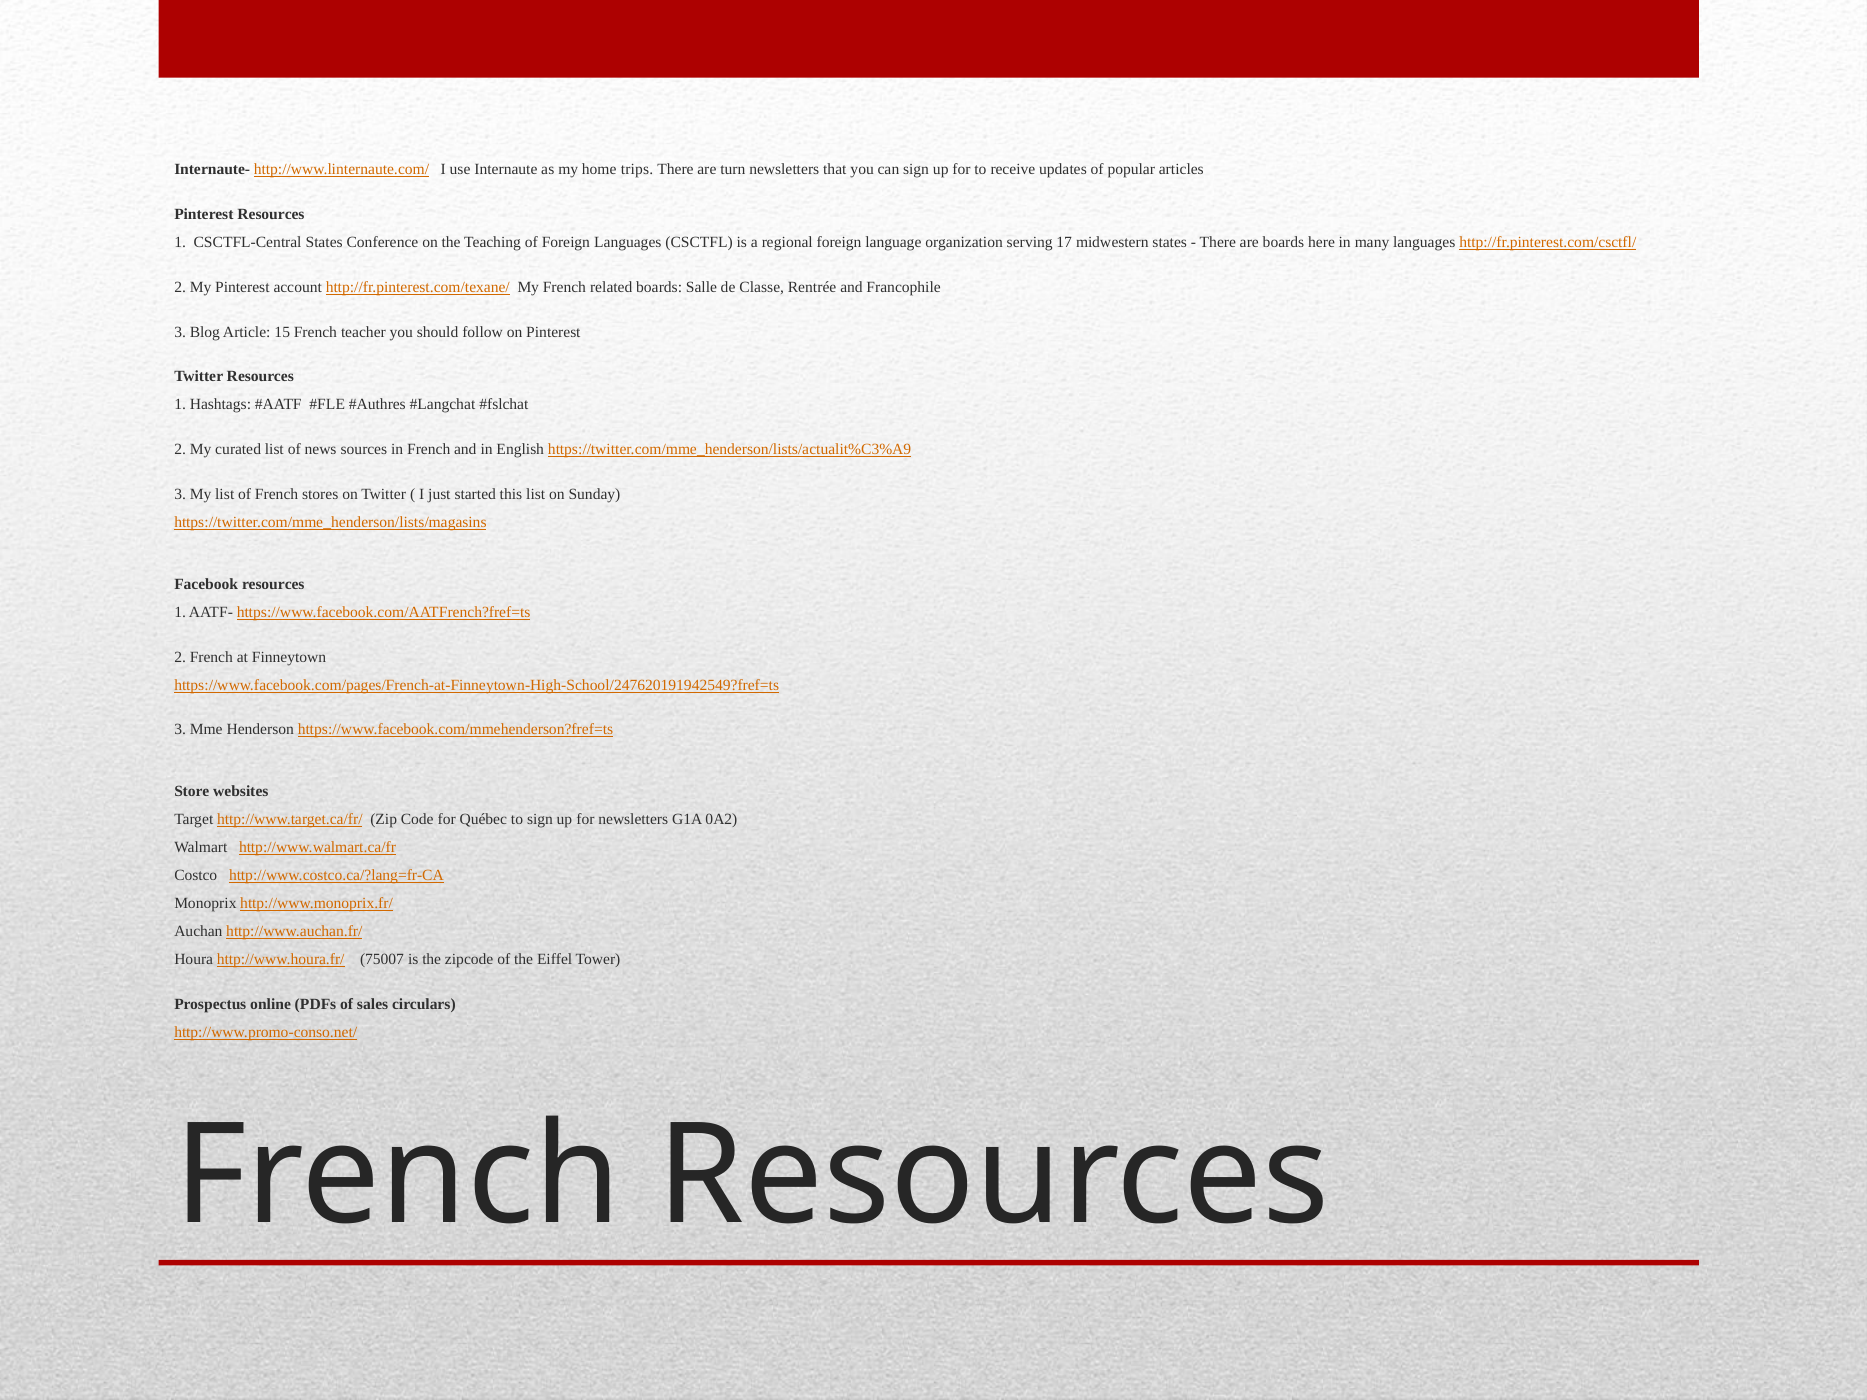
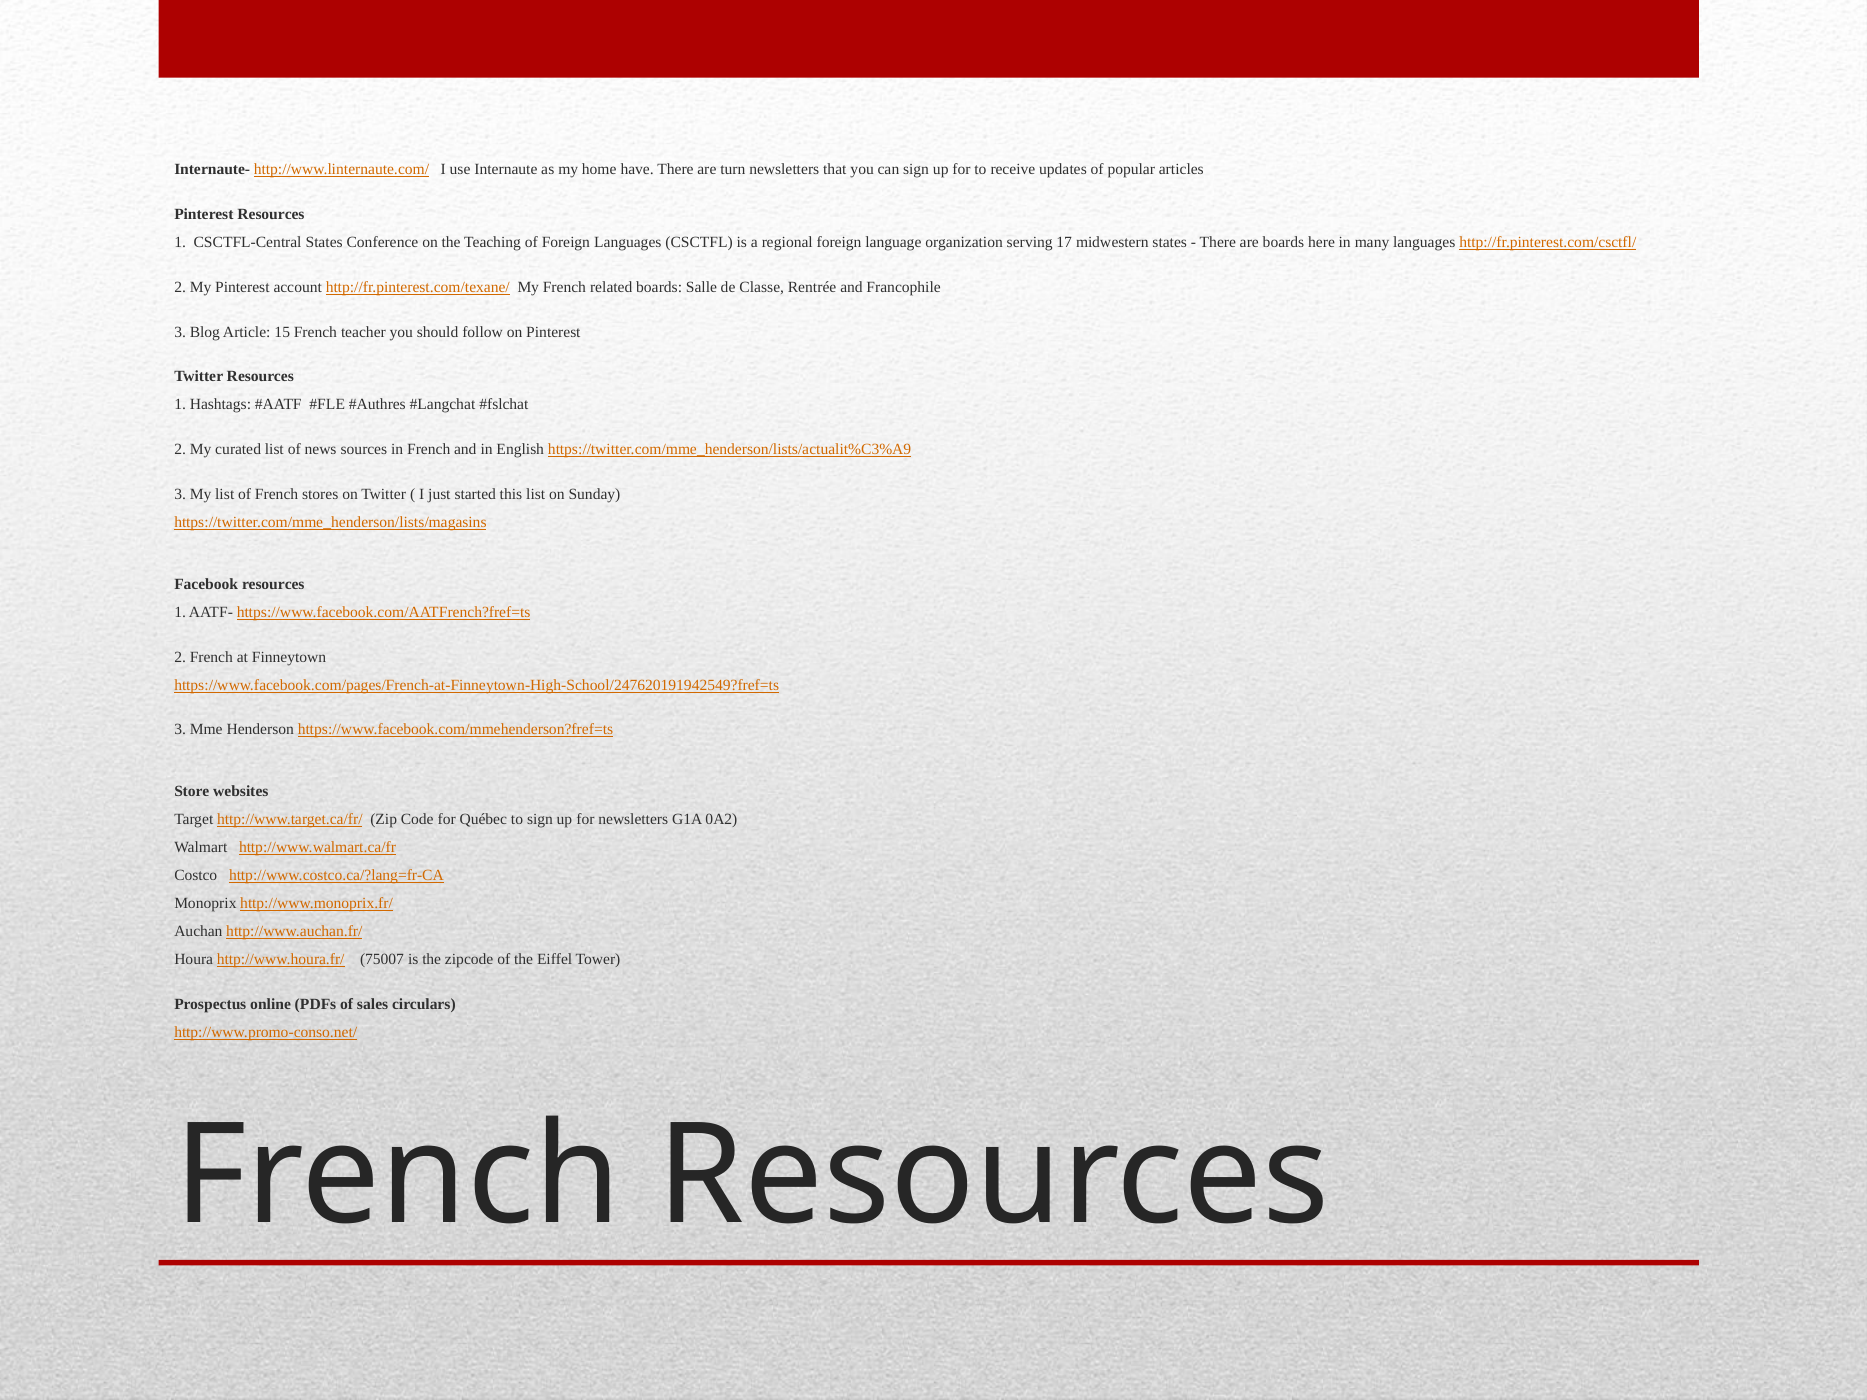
trips: trips -> have
